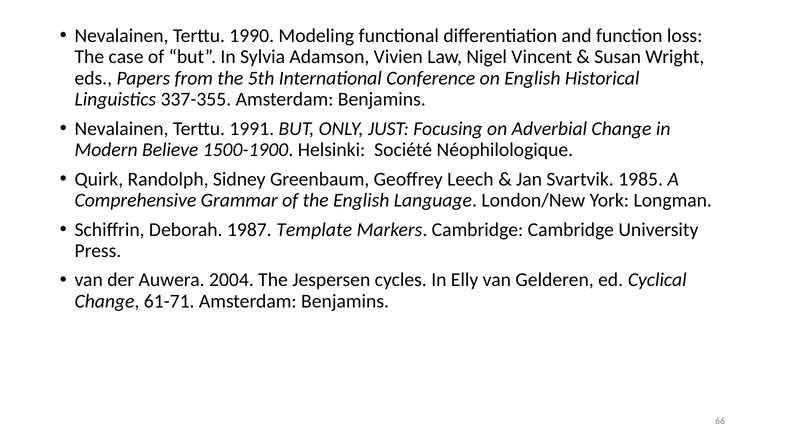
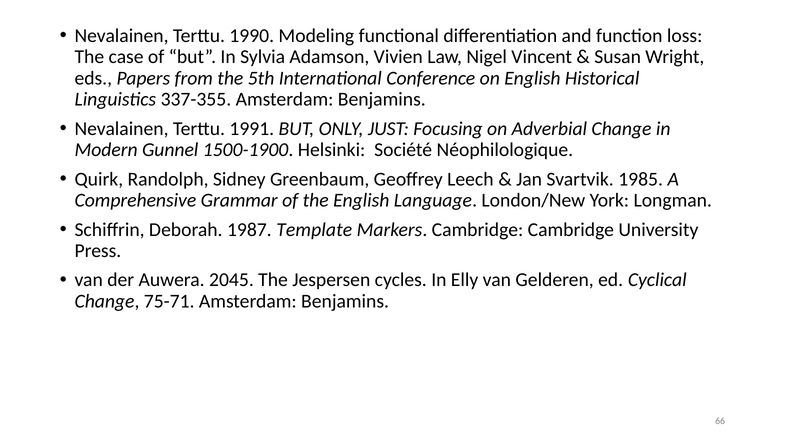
Believe: Believe -> Gunnel
2004: 2004 -> 2045
61-71: 61-71 -> 75-71
